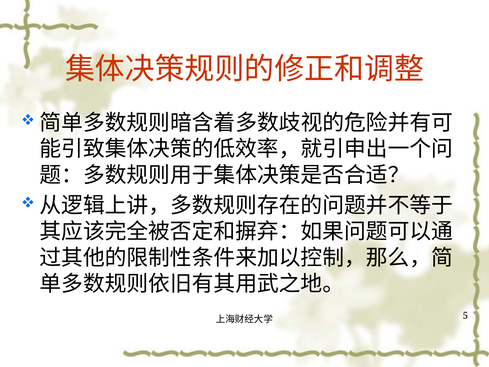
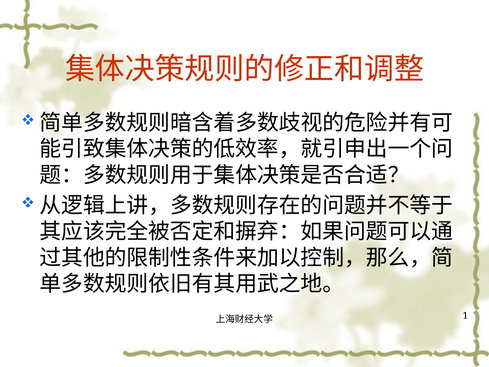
5: 5 -> 1
